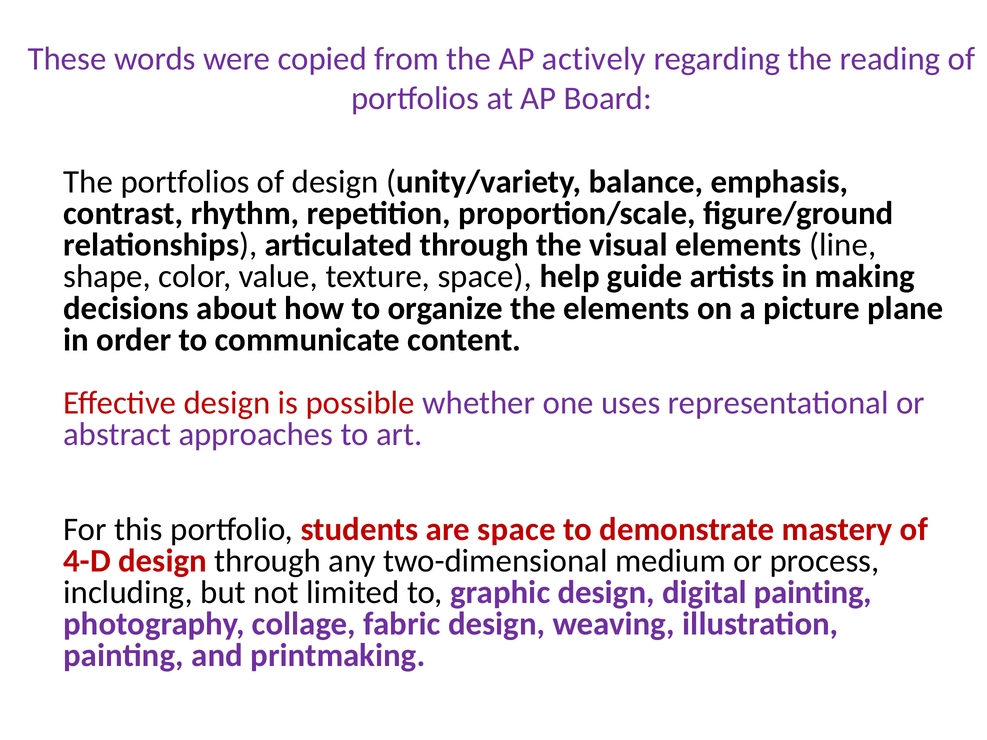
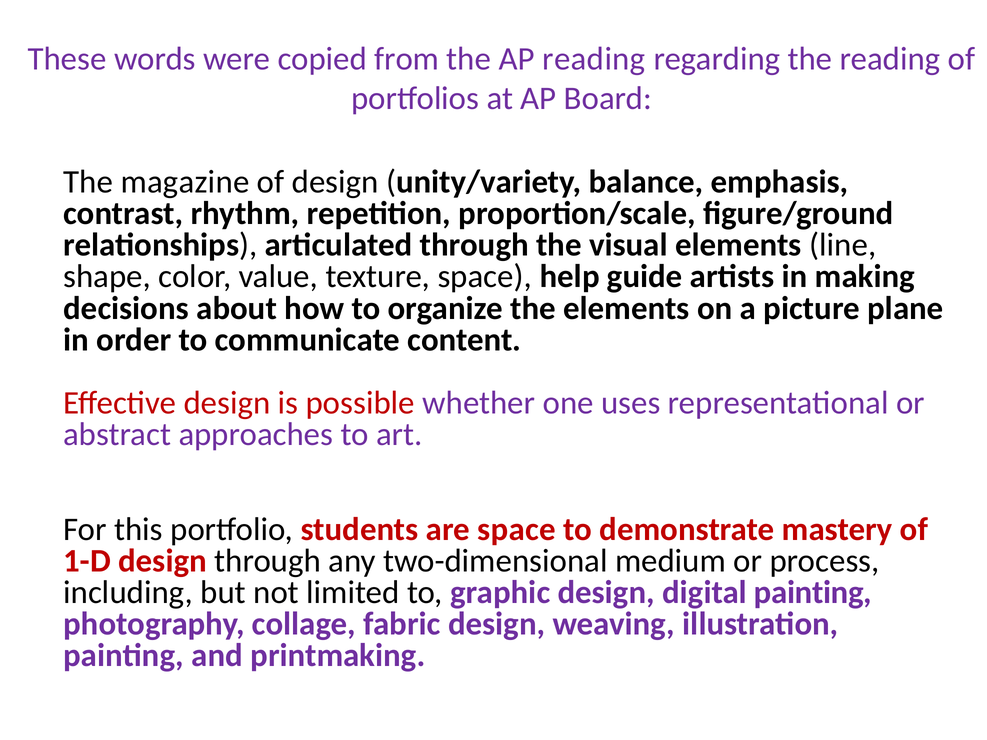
AP actively: actively -> reading
The portfolios: portfolios -> magazine
4-D: 4-D -> 1-D
